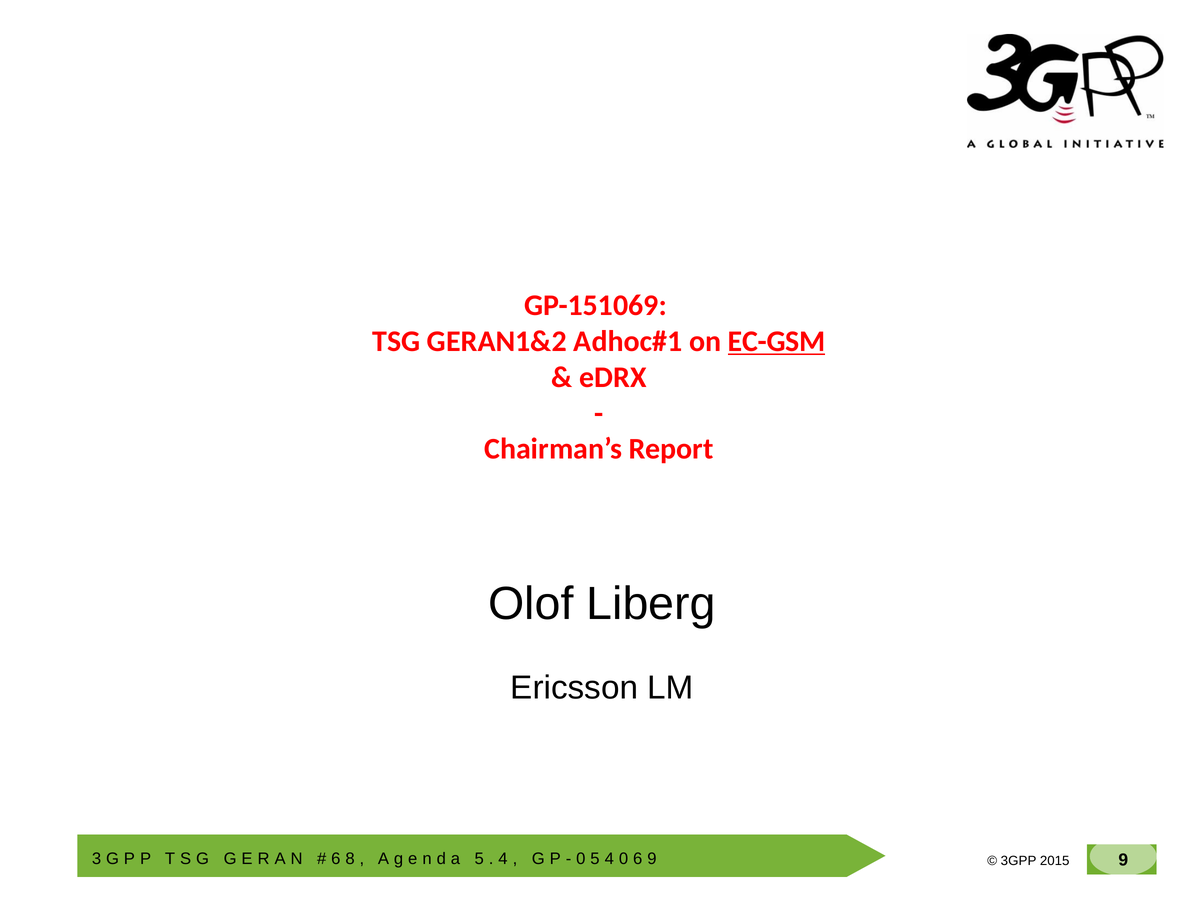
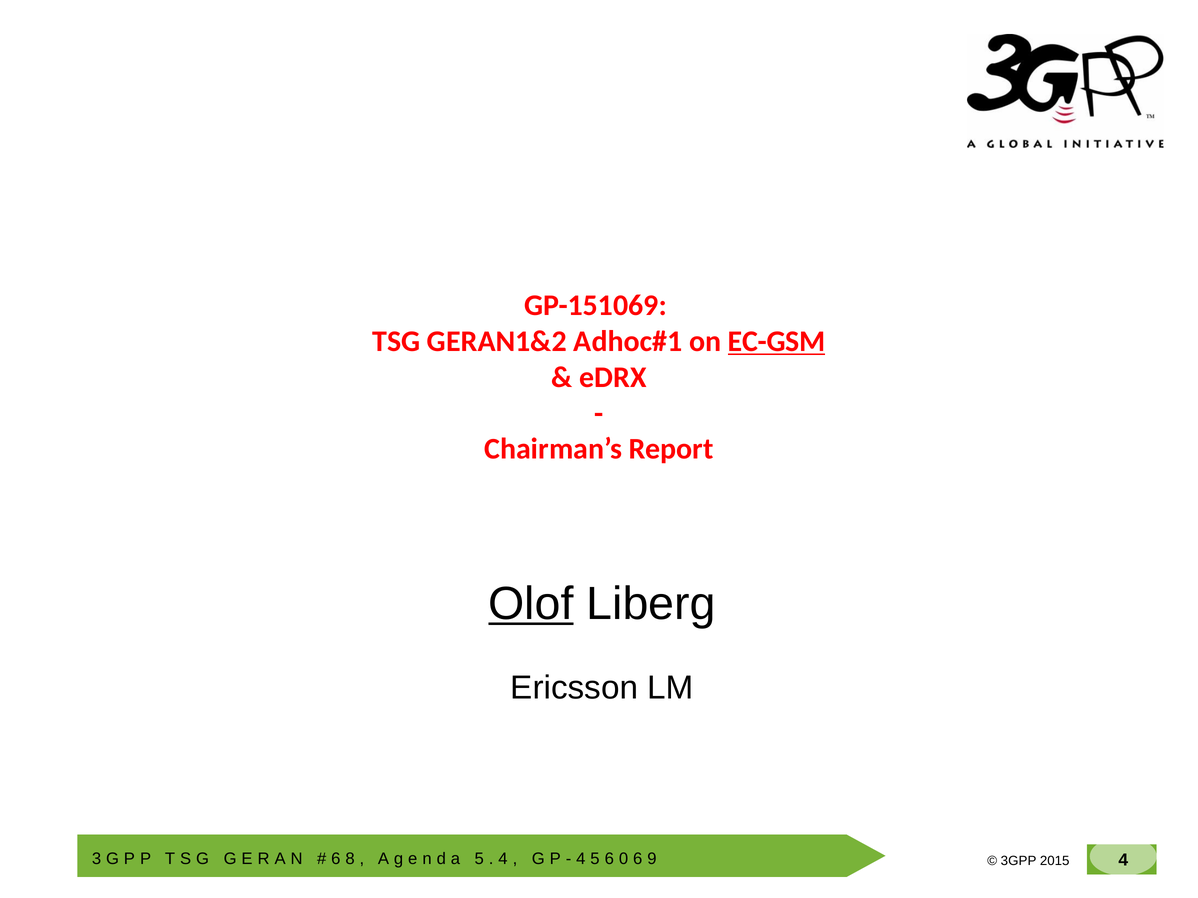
Olof underline: none -> present
0 at (581, 859): 0 -> 4
4 at (609, 859): 4 -> 6
9 at (1123, 861): 9 -> 4
